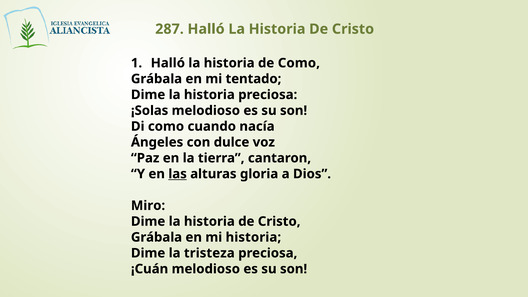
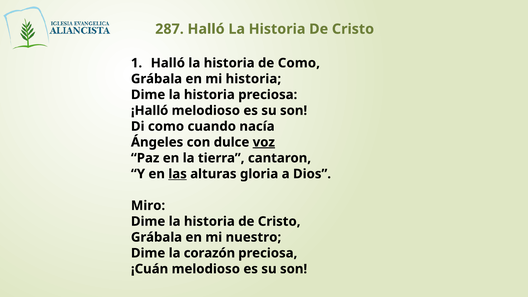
mi tentado: tentado -> historia
¡Solas: ¡Solas -> ¡Halló
voz underline: none -> present
mi historia: historia -> nuestro
tristeza: tristeza -> corazón
